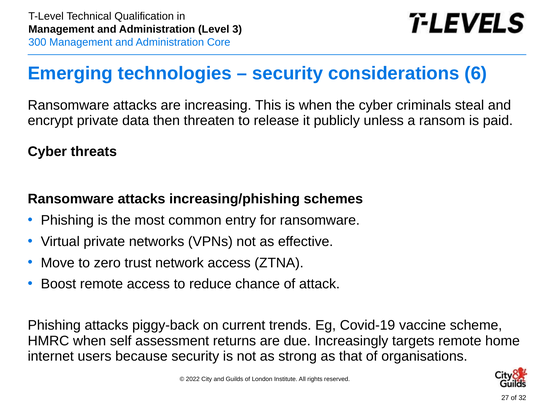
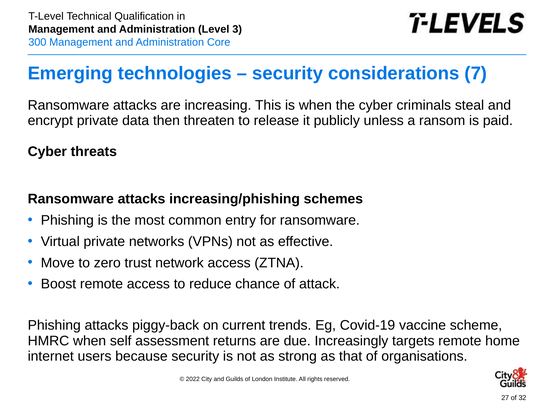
6: 6 -> 7
